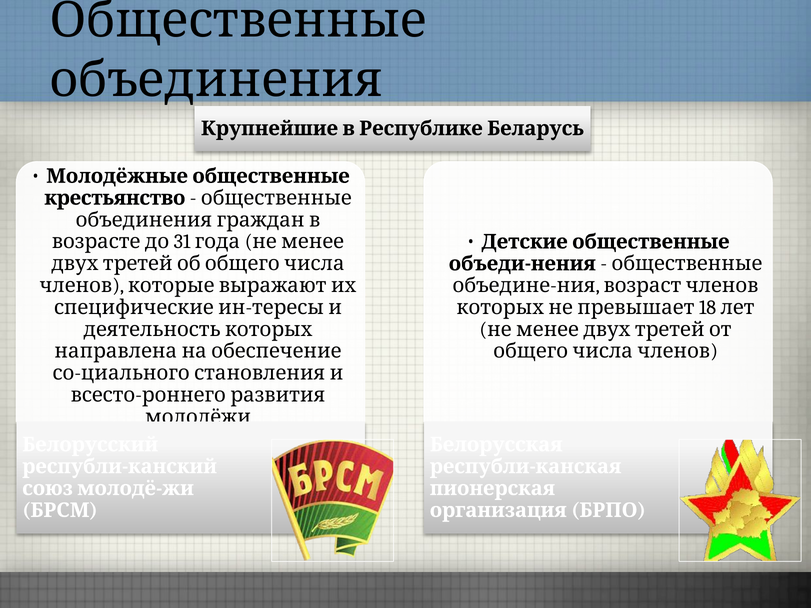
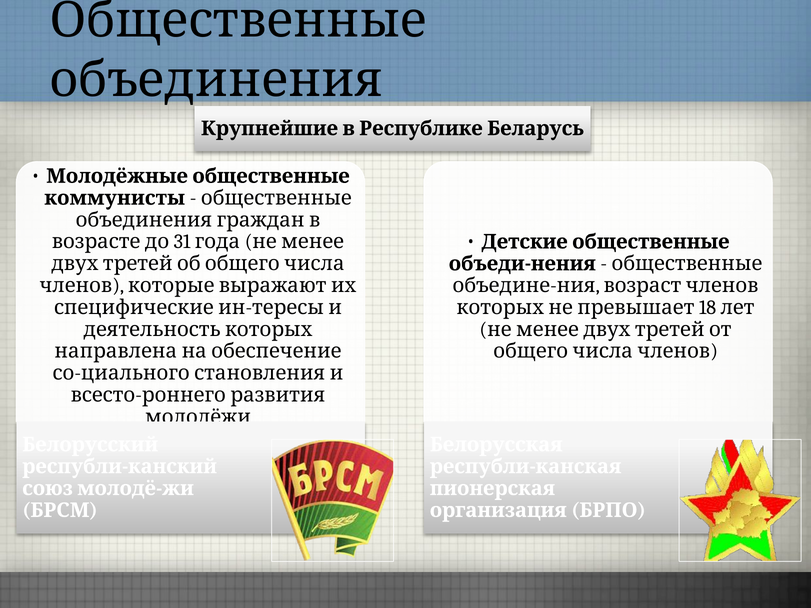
крестьянство: крестьянство -> коммунисты
